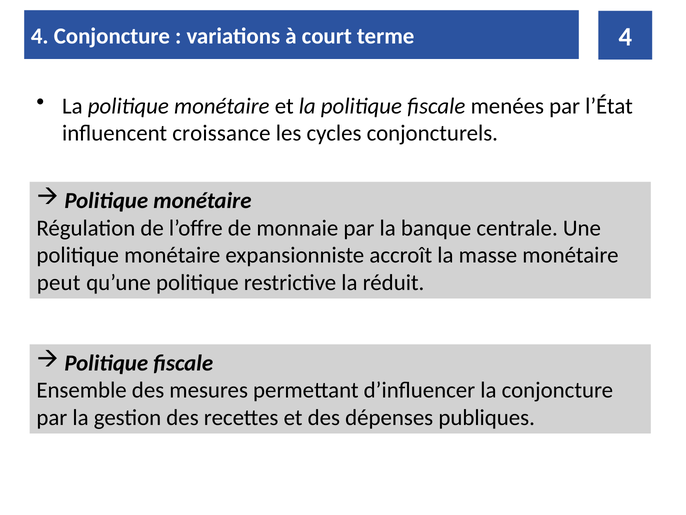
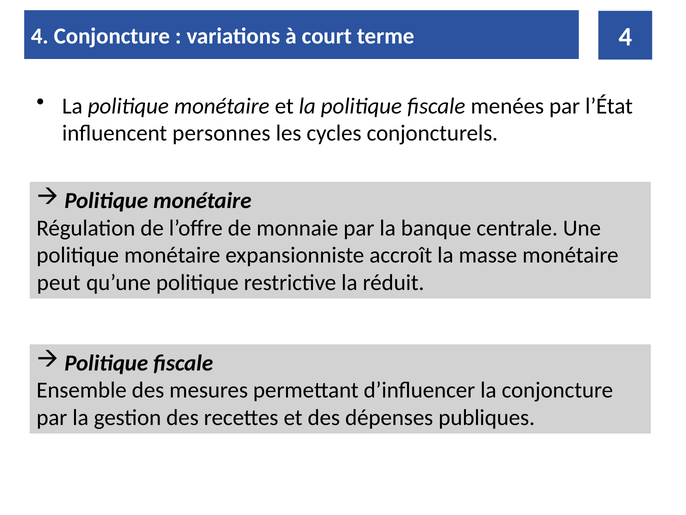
croissance: croissance -> personnes
